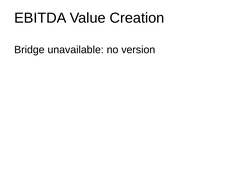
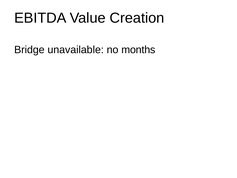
version: version -> months
